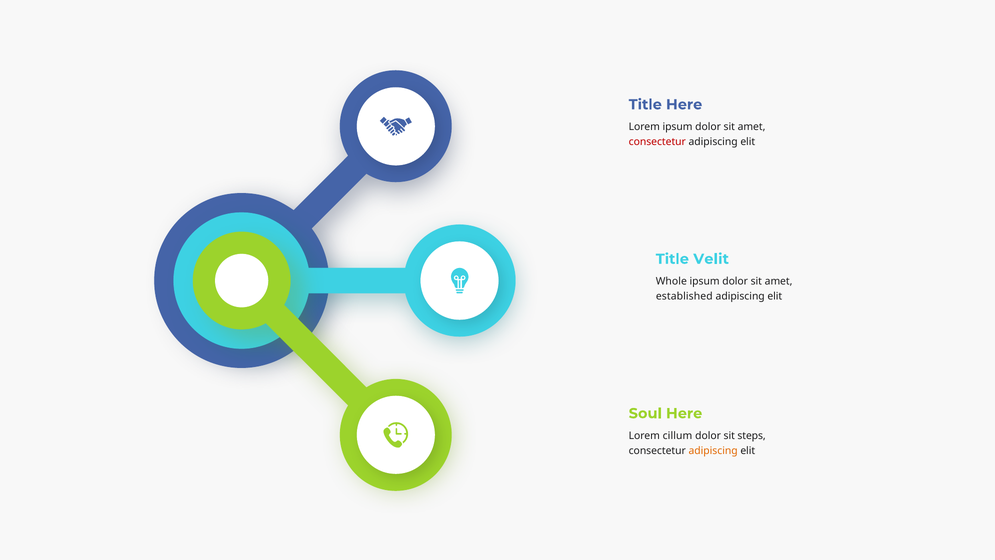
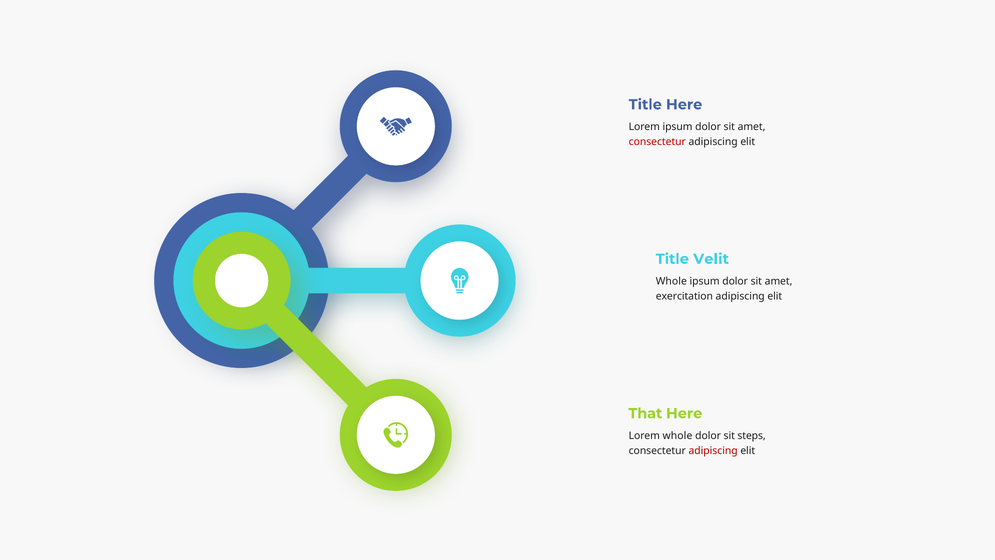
established: established -> exercitation
Soul: Soul -> That
Lorem cillum: cillum -> whole
adipiscing at (713, 450) colour: orange -> red
